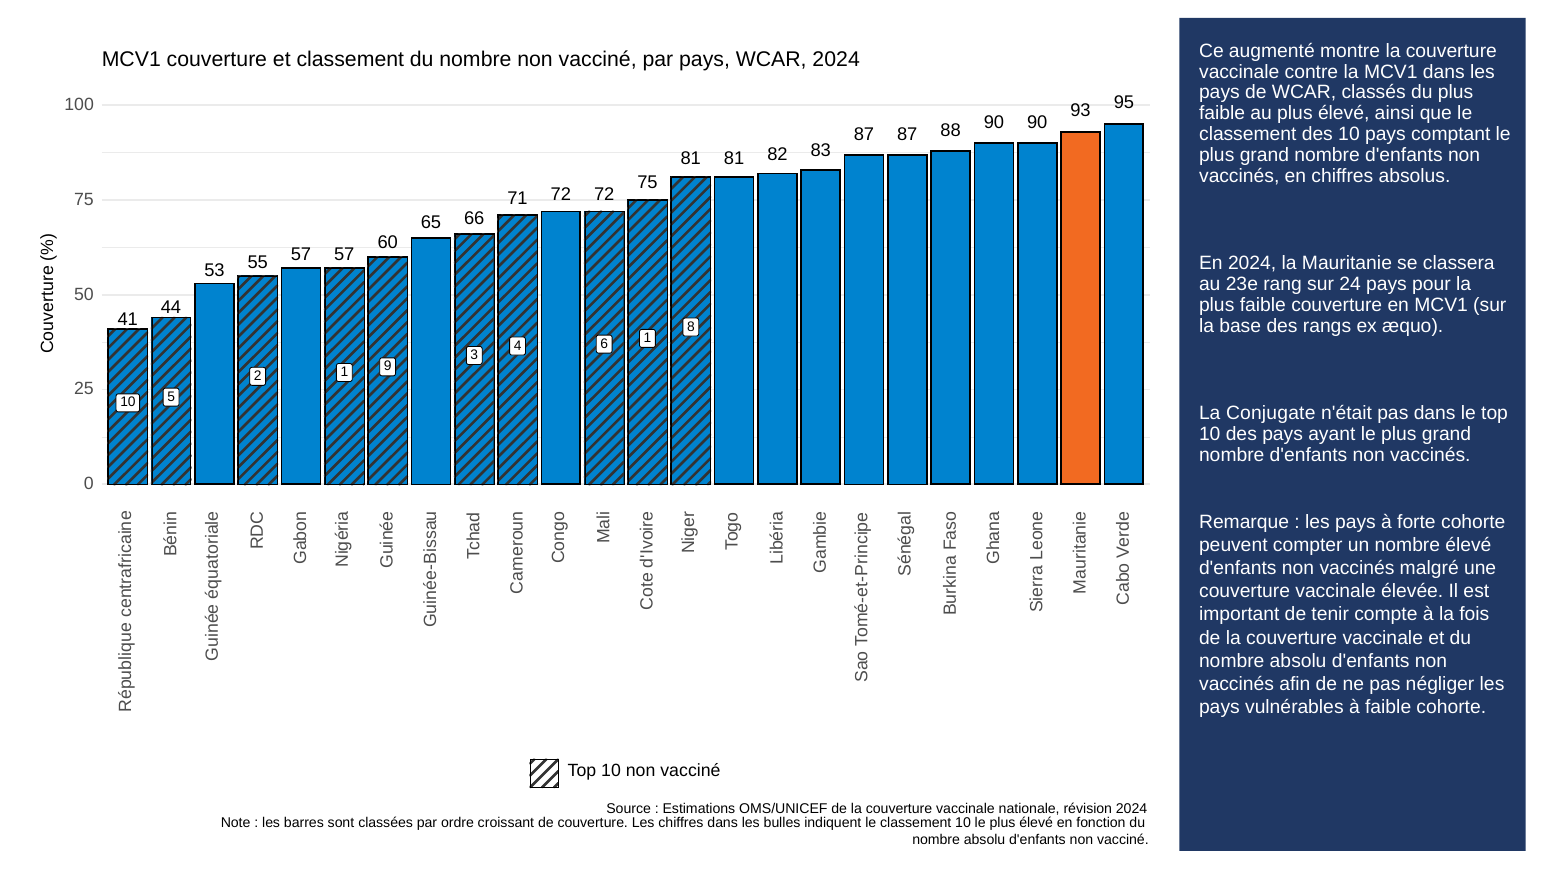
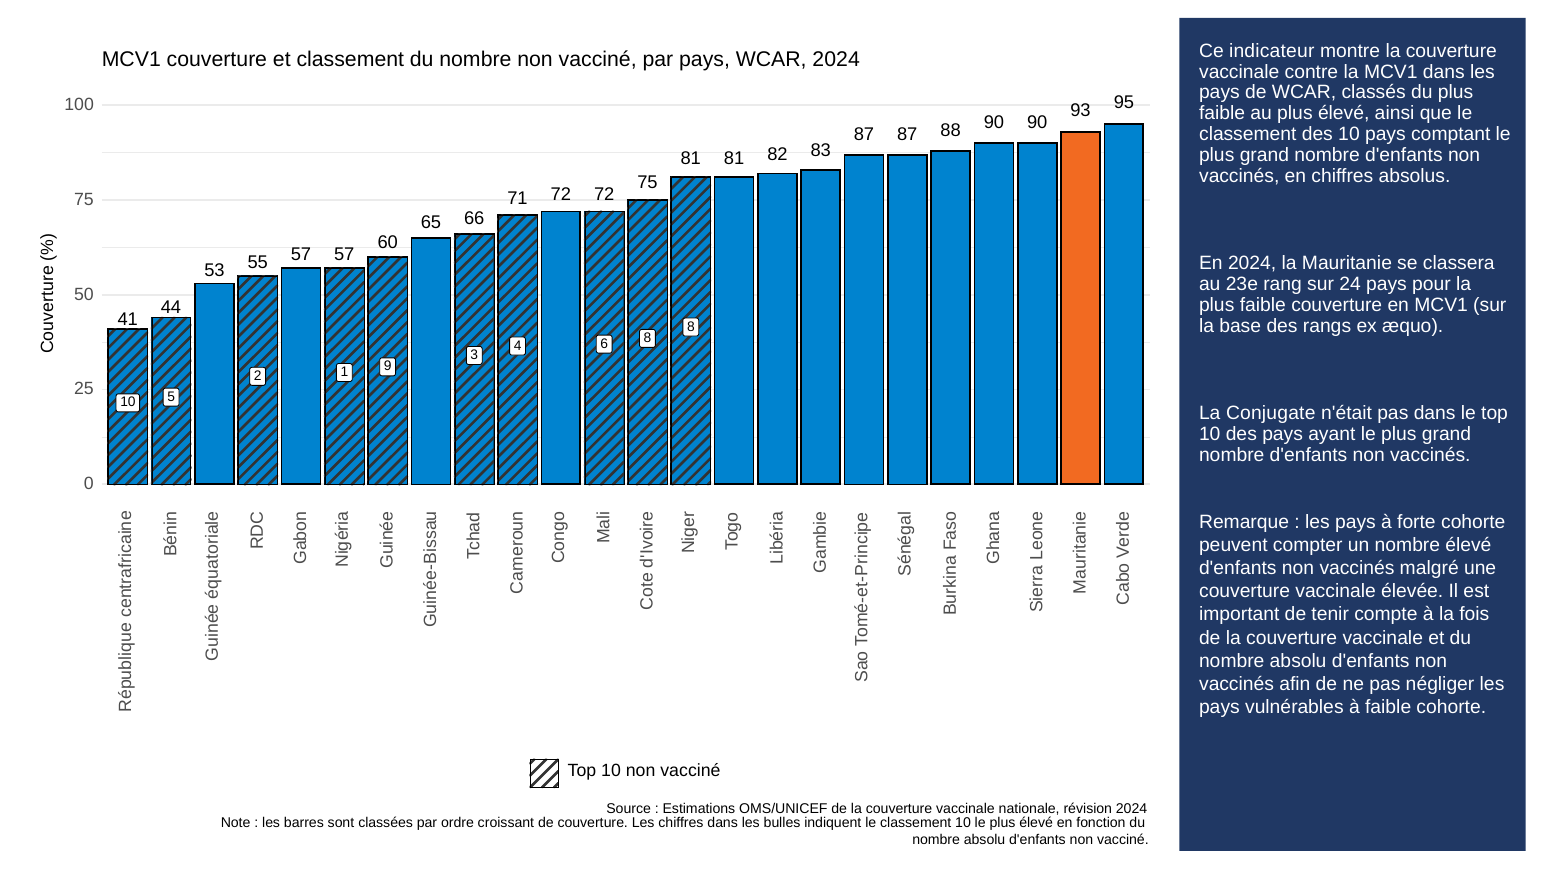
augmenté: augmenté -> indicateur
6 1: 1 -> 8
